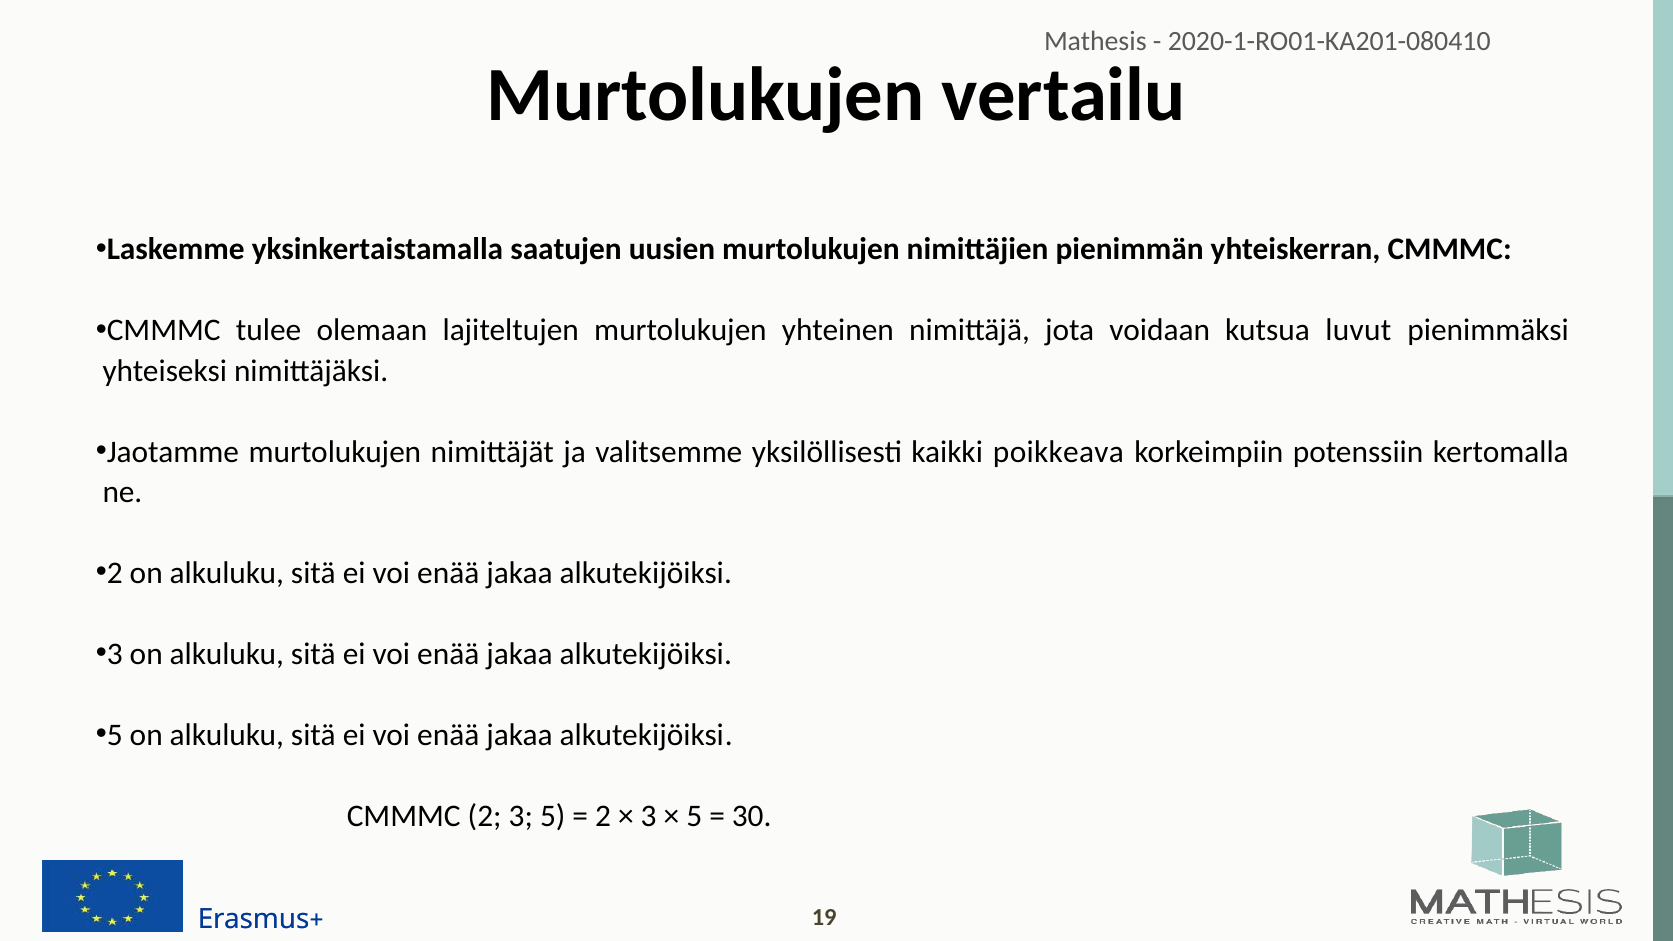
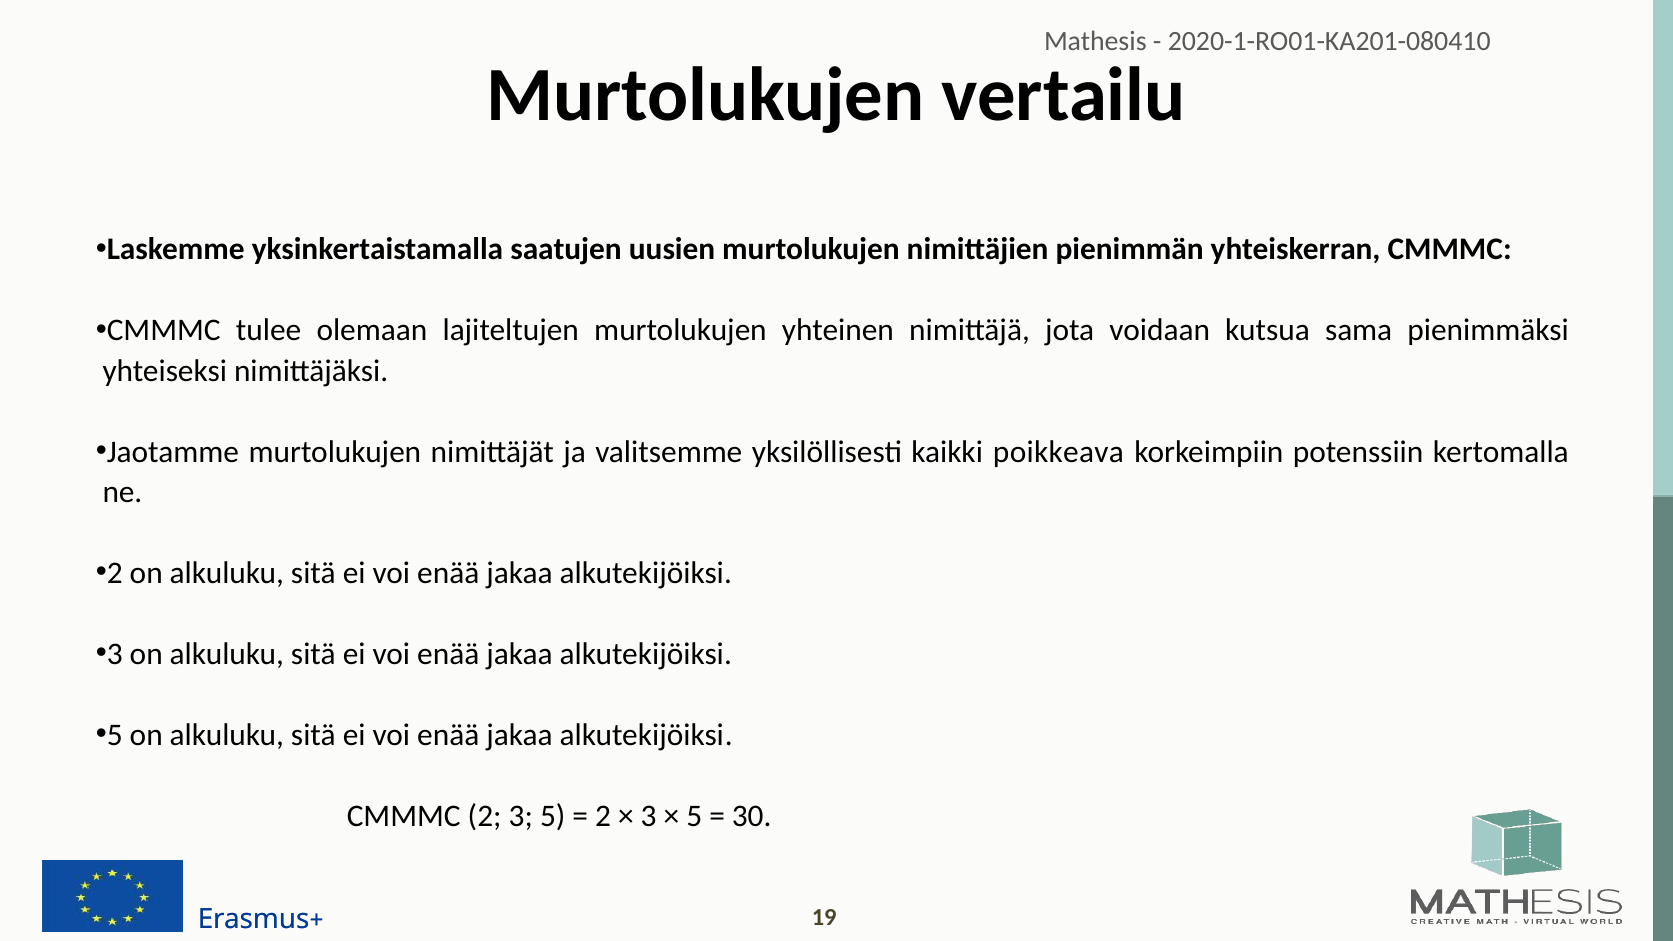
luvut: luvut -> sama
